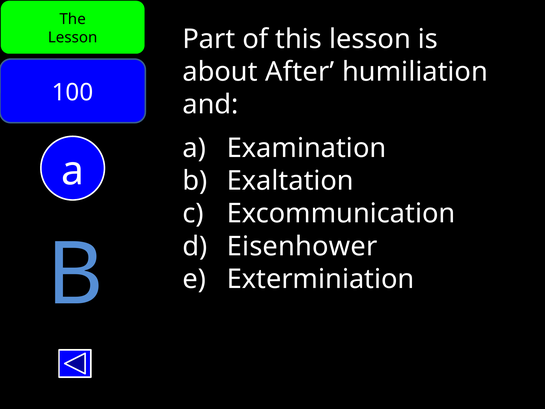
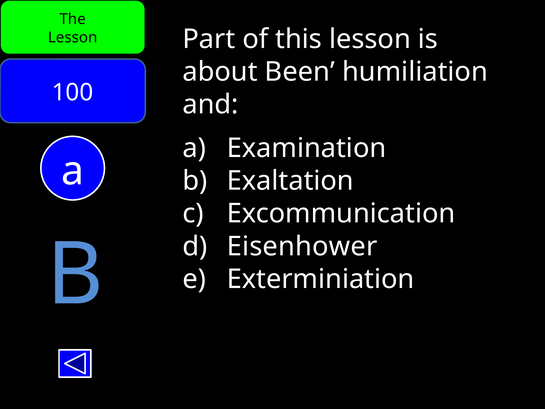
After: After -> Been
